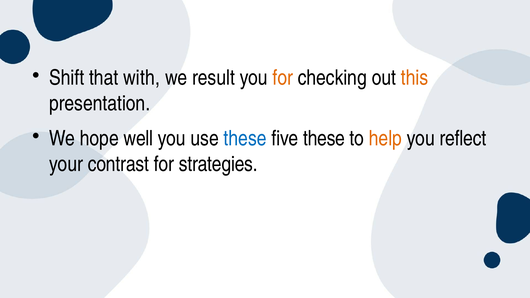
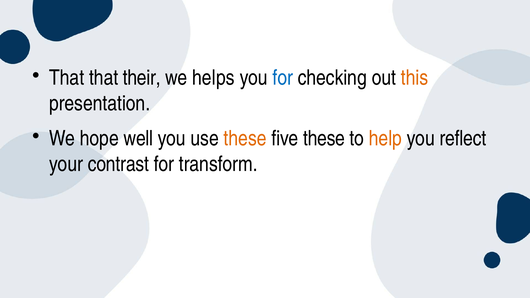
Shift at (67, 78): Shift -> That
with: with -> their
result: result -> helps
for at (283, 78) colour: orange -> blue
these at (245, 139) colour: blue -> orange
strategies: strategies -> transform
